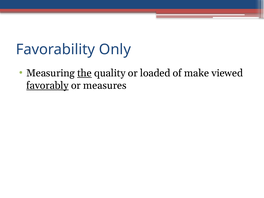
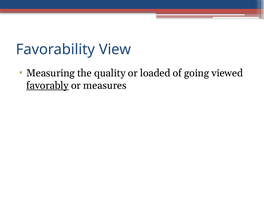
Only: Only -> View
the underline: present -> none
make: make -> going
